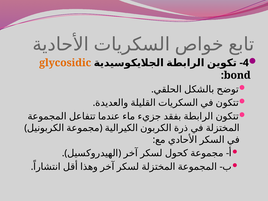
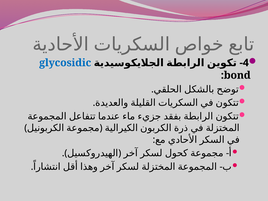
glycosidic colour: orange -> blue
